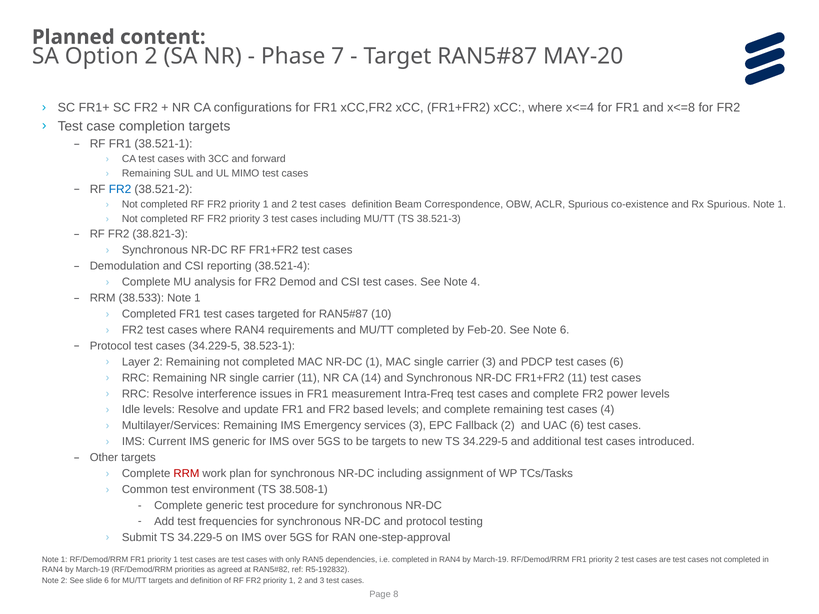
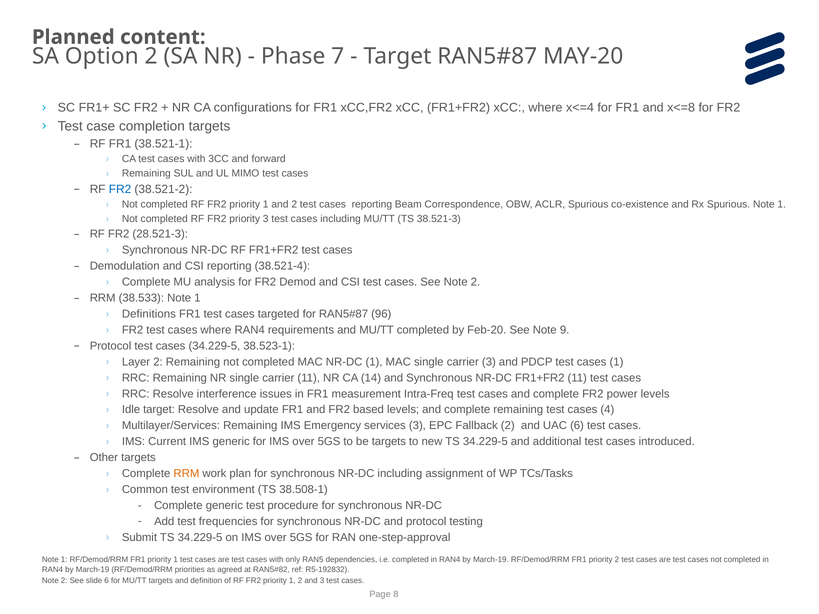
cases definition: definition -> reporting
38.821-3: 38.821-3 -> 28.521-3
See Note 4: 4 -> 2
Completed at (149, 314): Completed -> Definitions
10: 10 -> 96
Note 6: 6 -> 9
cases 6: 6 -> 1
Idle levels: levels -> target
RRM at (186, 474) colour: red -> orange
